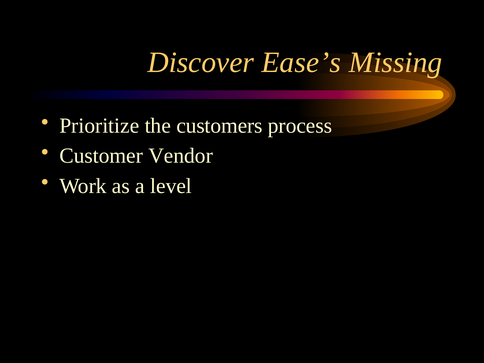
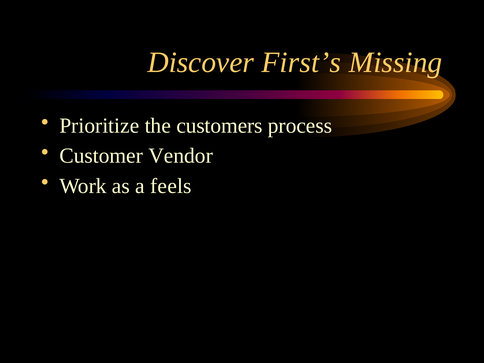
Ease’s: Ease’s -> First’s
level: level -> feels
